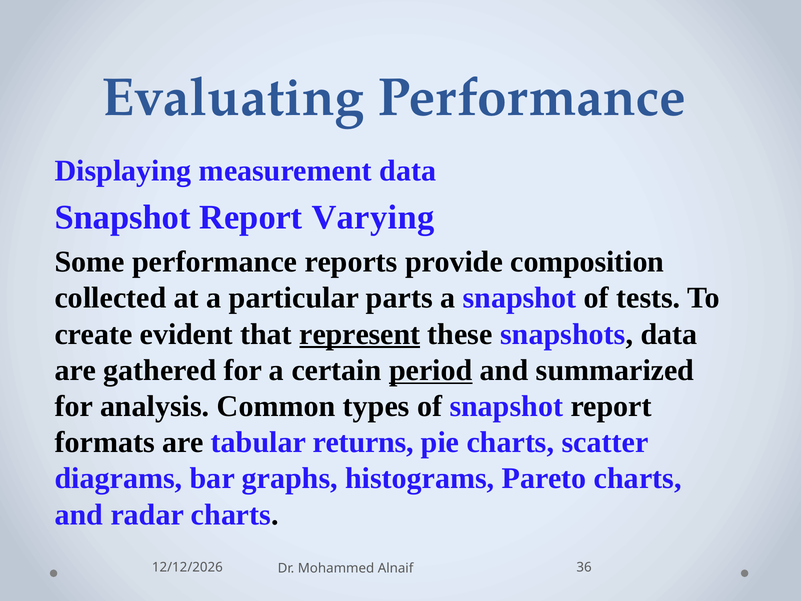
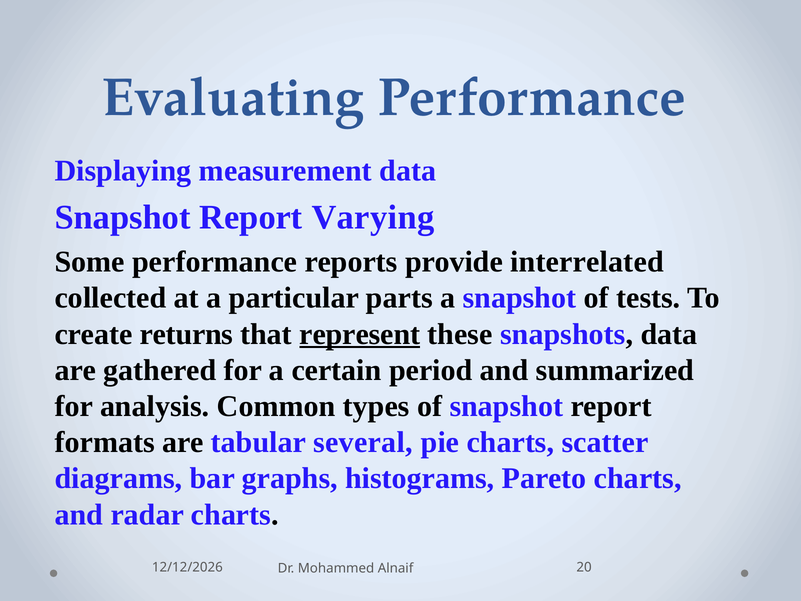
composition: composition -> interrelated
evident: evident -> returns
period underline: present -> none
returns: returns -> several
36: 36 -> 20
